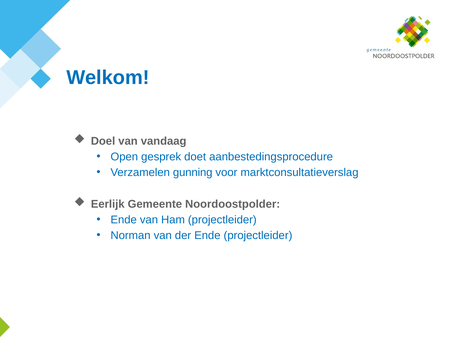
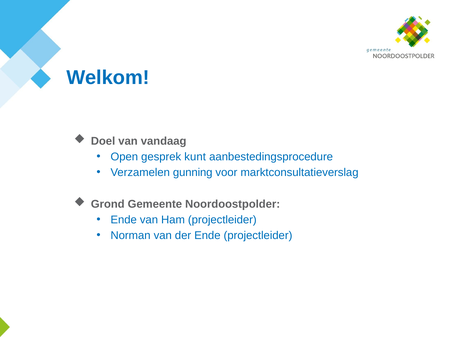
doet: doet -> kunt
Eerlijk: Eerlijk -> Grond
